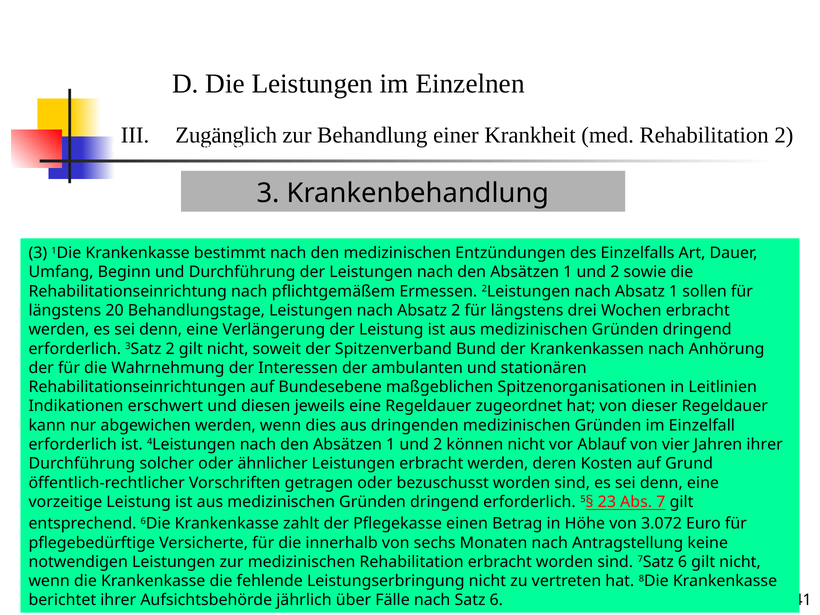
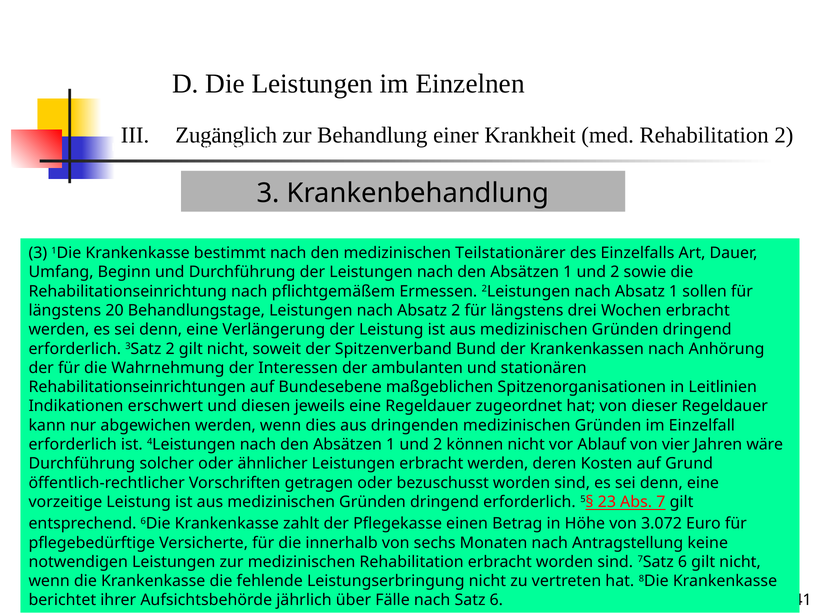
Entzündungen: Entzündungen -> Teilstationärer
Jahren ihrer: ihrer -> wäre
